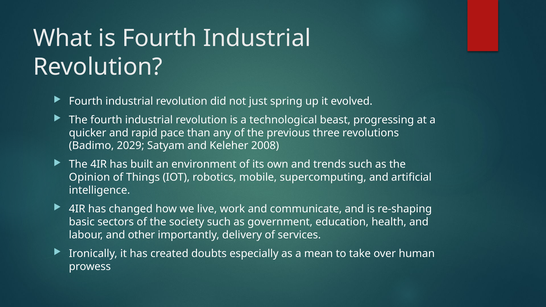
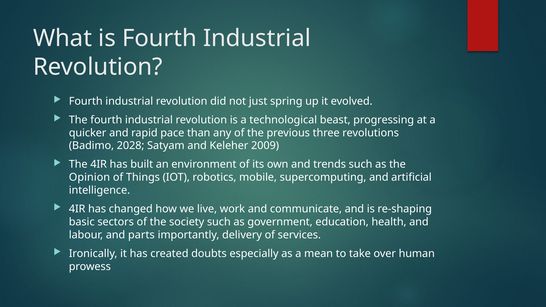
2029: 2029 -> 2028
2008: 2008 -> 2009
other: other -> parts
